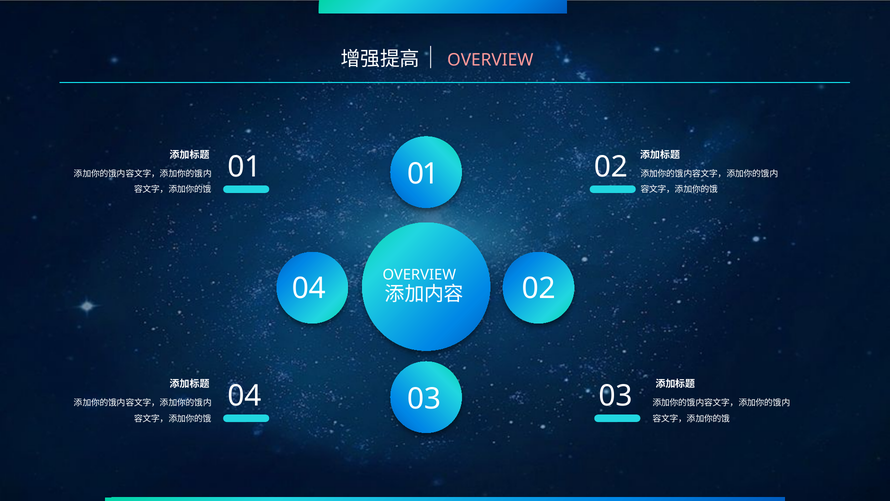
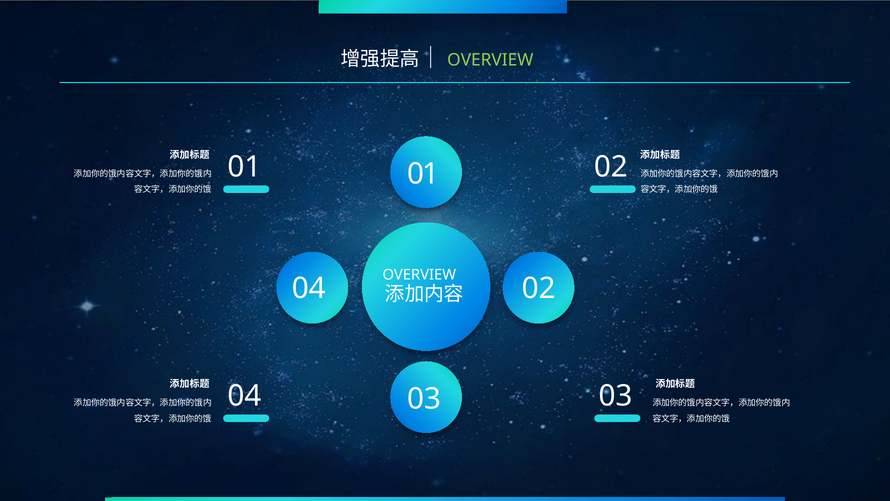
OVERVIEW at (490, 60) colour: pink -> light green
